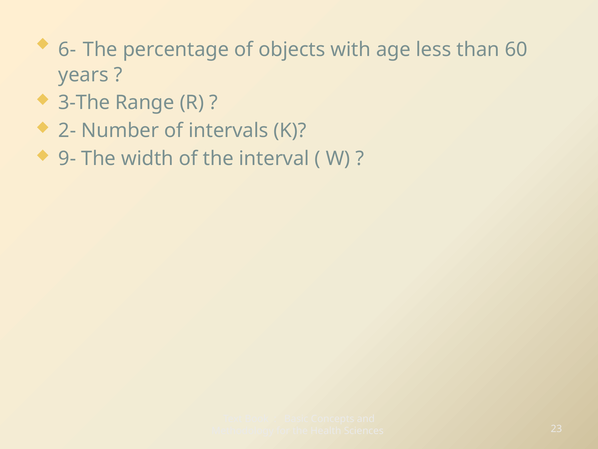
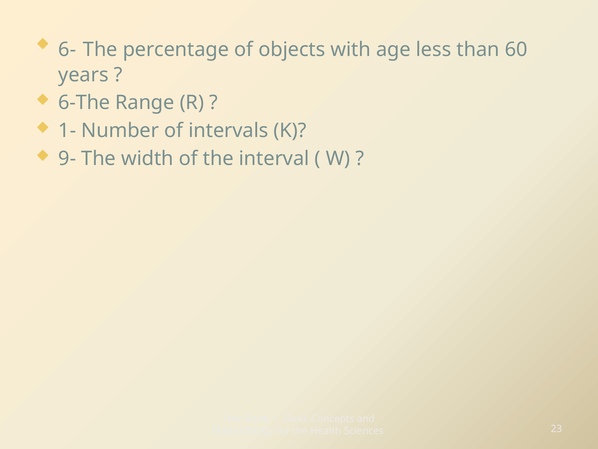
3-The: 3-The -> 6-The
2-: 2- -> 1-
